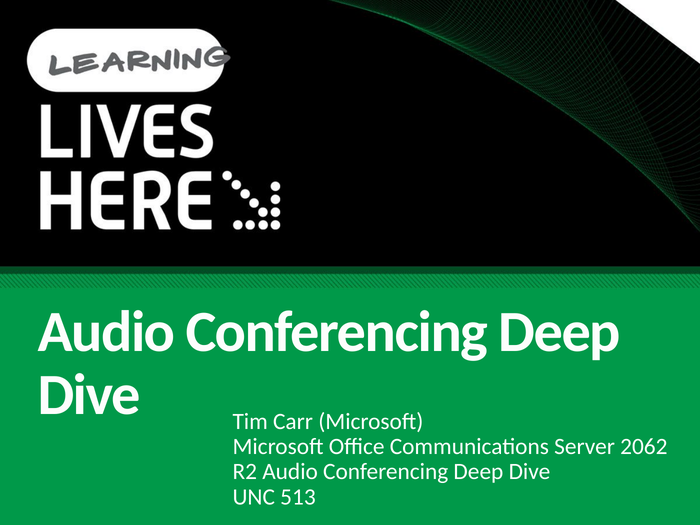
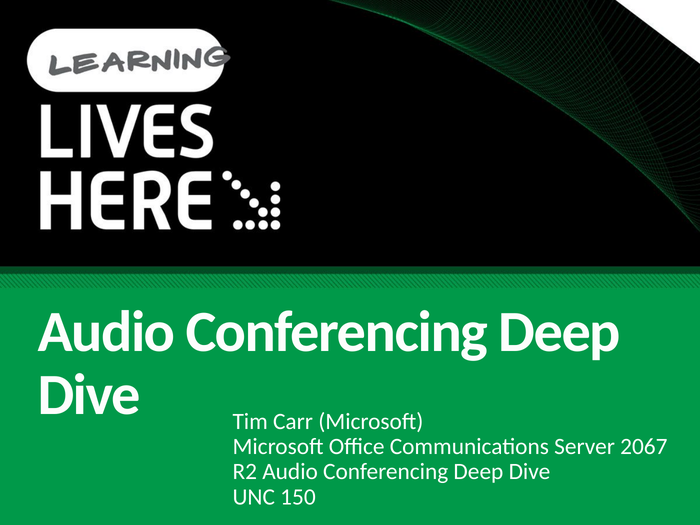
2062: 2062 -> 2067
513: 513 -> 150
